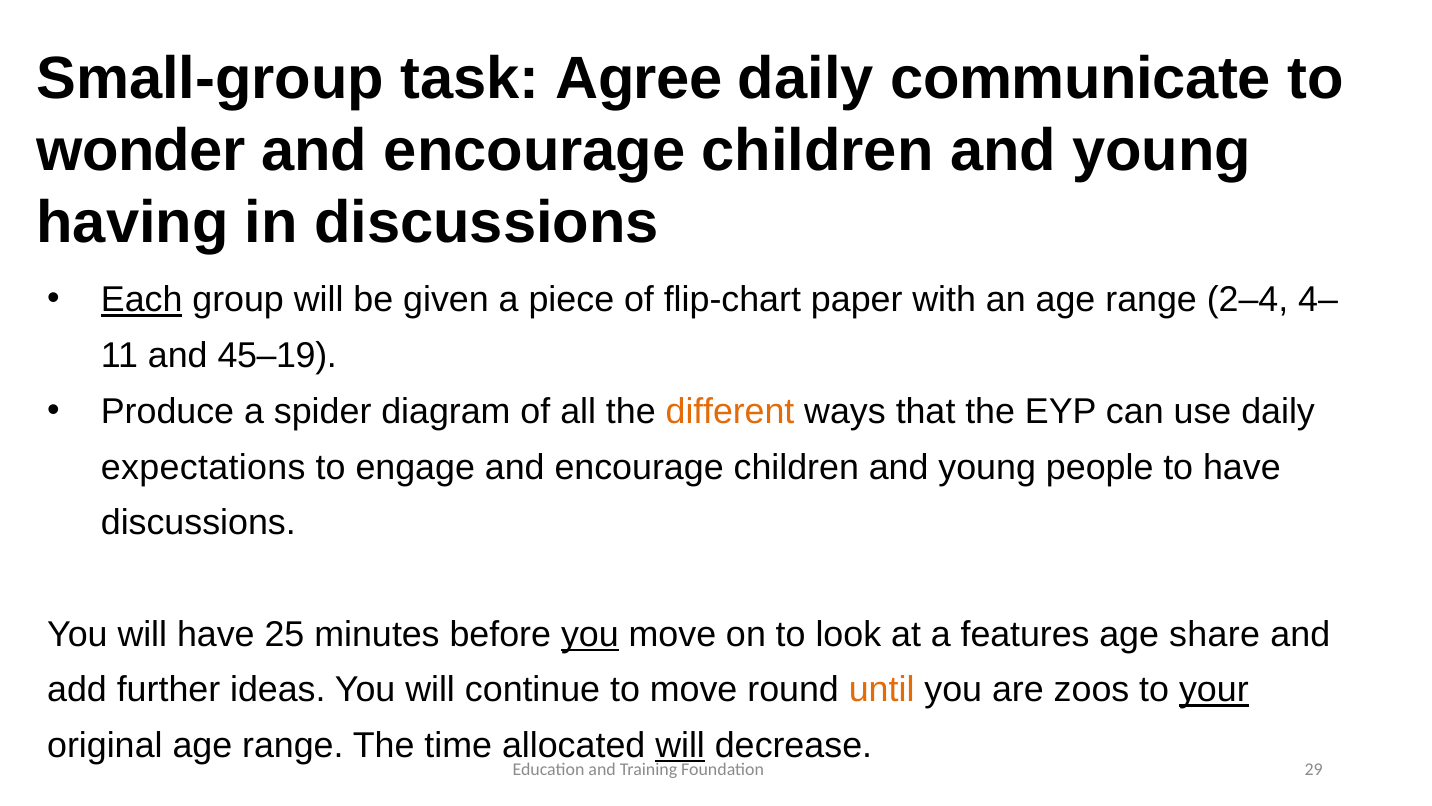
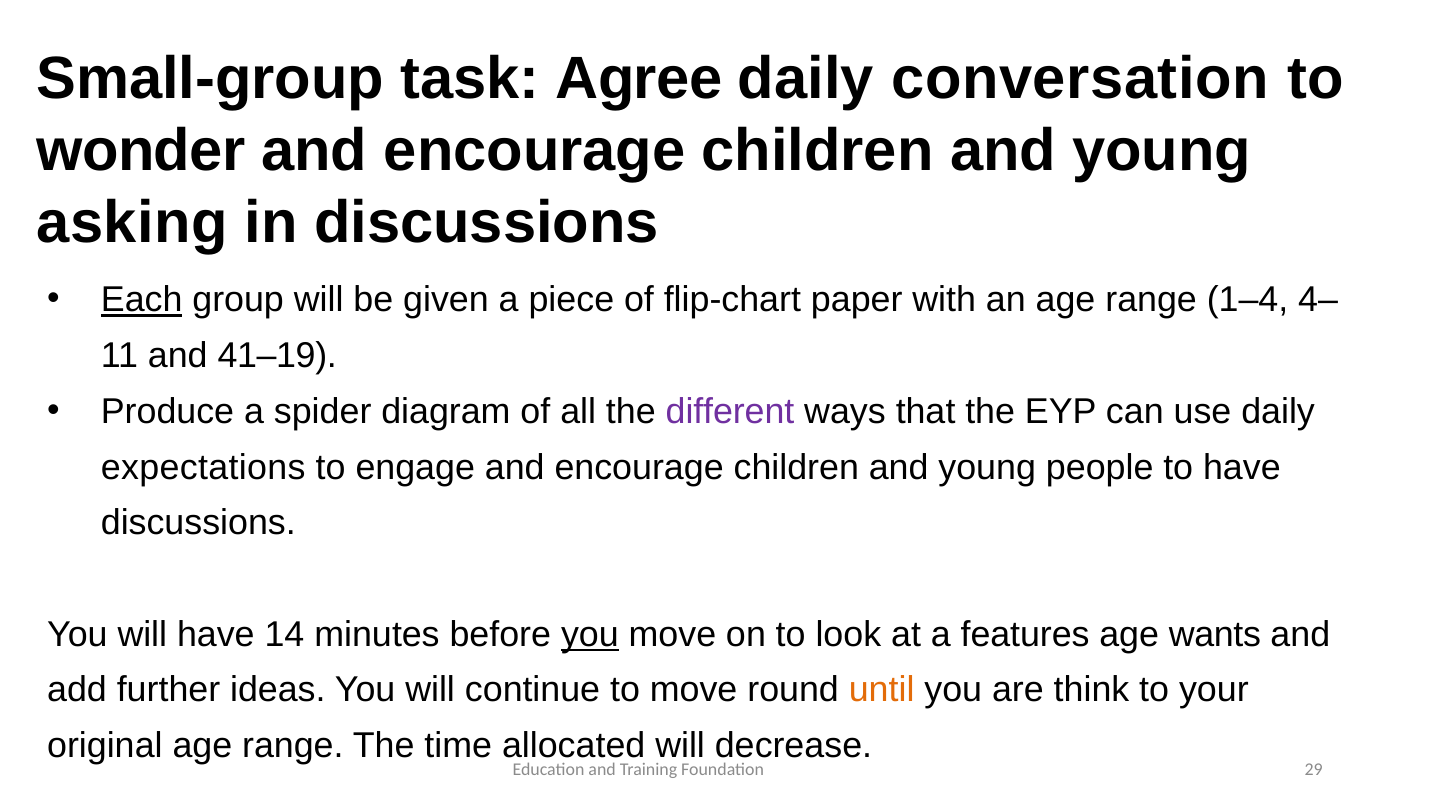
communicate: communicate -> conversation
having: having -> asking
2–4: 2–4 -> 1–4
45–19: 45–19 -> 41–19
different colour: orange -> purple
25: 25 -> 14
share: share -> wants
zoos: zoos -> think
your underline: present -> none
will at (680, 745) underline: present -> none
